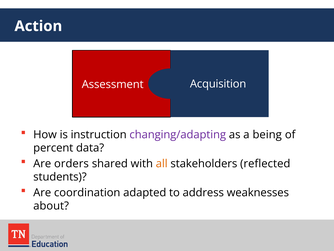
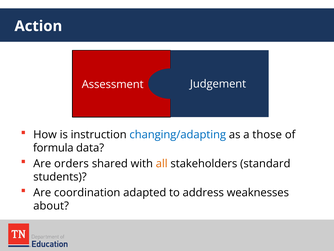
Acquisition: Acquisition -> Judgement
changing/adapting colour: purple -> blue
being: being -> those
percent: percent -> formula
reflected: reflected -> standard
